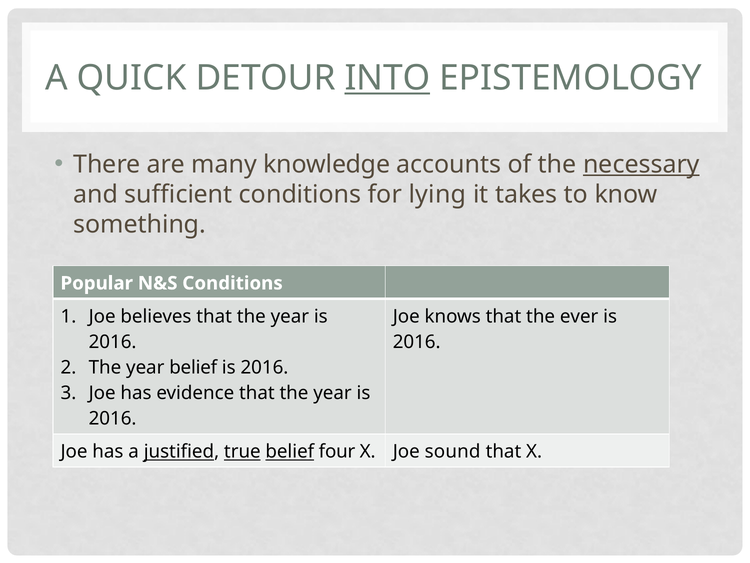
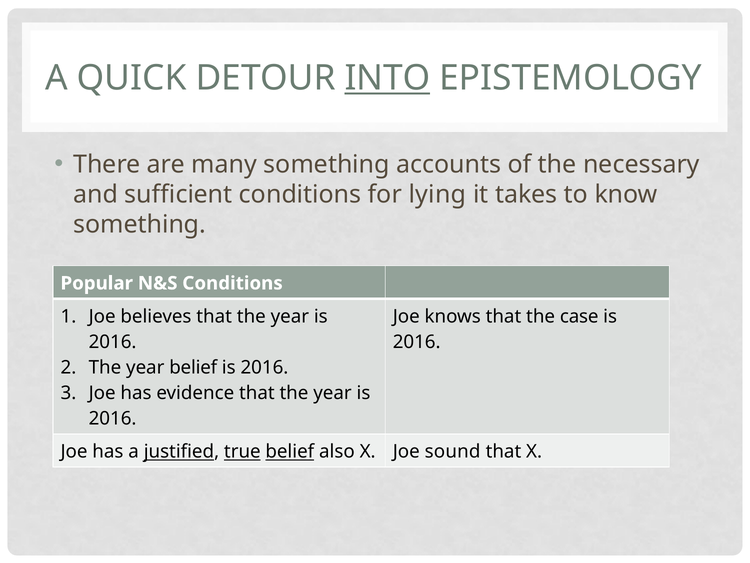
many knowledge: knowledge -> something
necessary underline: present -> none
ever: ever -> case
four: four -> also
